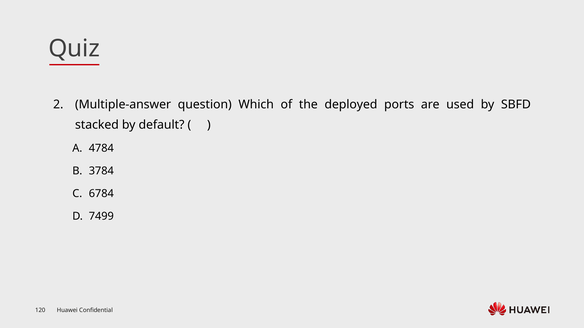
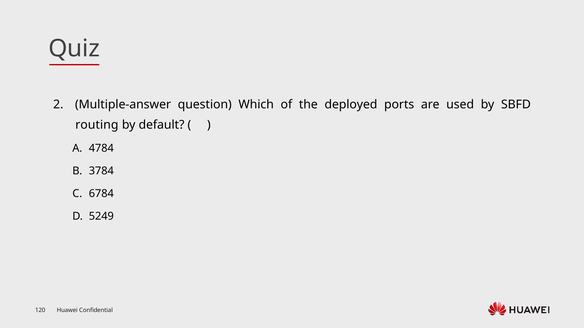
stacked: stacked -> routing
7499: 7499 -> 5249
